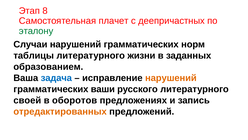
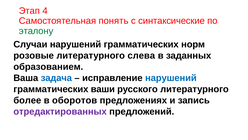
8: 8 -> 4
плачет: плачет -> понять
деепричастных: деепричастных -> синтаксические
таблицы: таблицы -> розовые
жизни: жизни -> слева
нарушений at (171, 78) colour: orange -> blue
своей: своей -> более
отредактированных colour: orange -> purple
